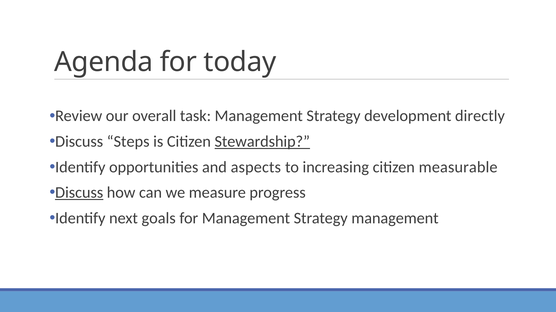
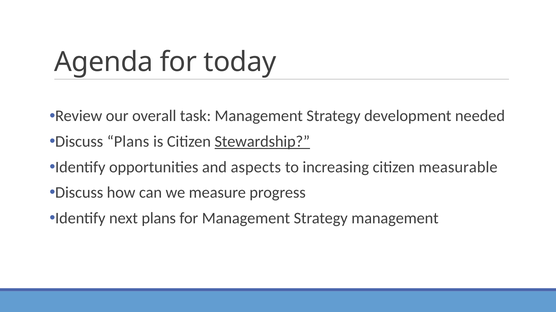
directly: directly -> needed
Discuss Steps: Steps -> Plans
Discuss at (79, 193) underline: present -> none
next goals: goals -> plans
